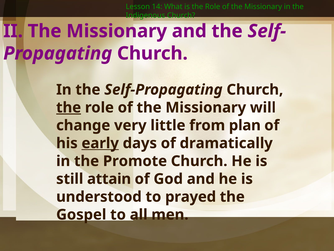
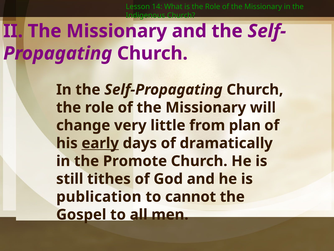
the at (69, 107) underline: present -> none
attain: attain -> tithes
understood: understood -> publication
prayed: prayed -> cannot
